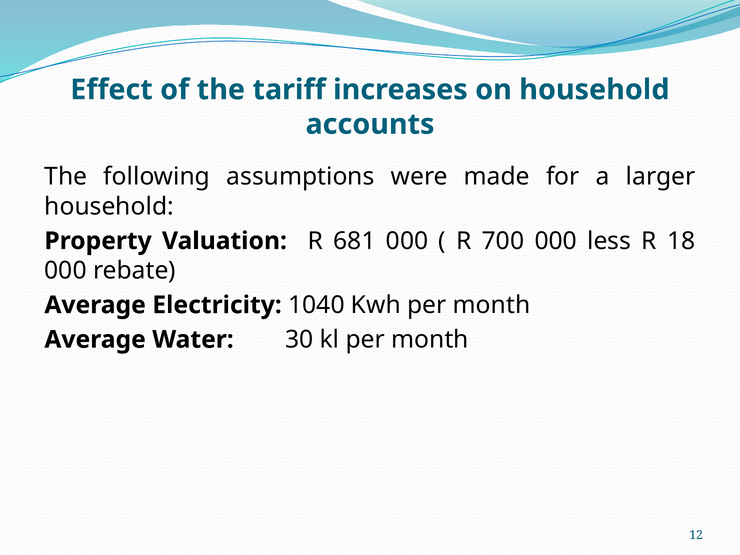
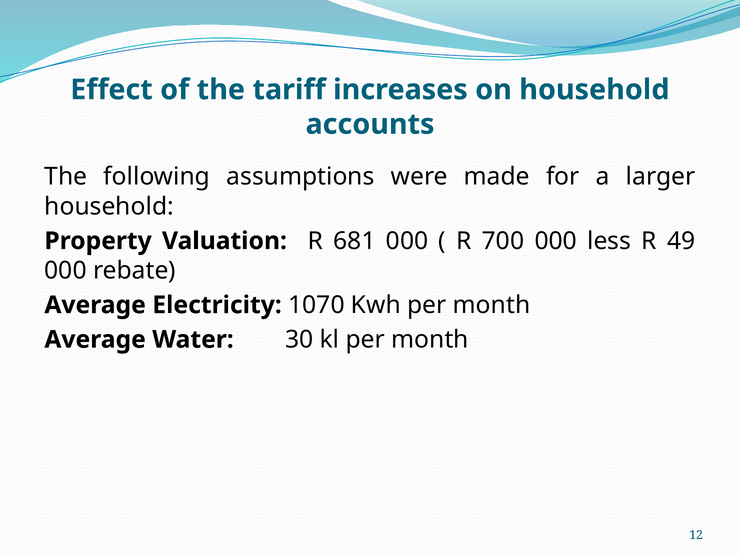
18: 18 -> 49
1040: 1040 -> 1070
